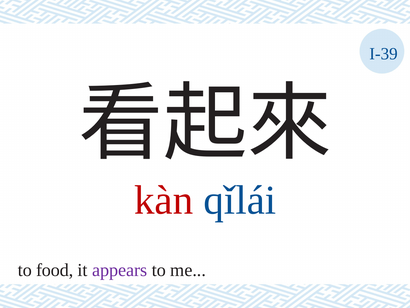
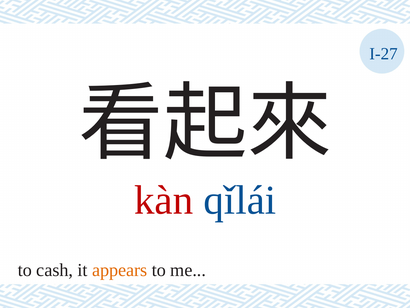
I-39: I-39 -> I-27
food: food -> cash
appears colour: purple -> orange
